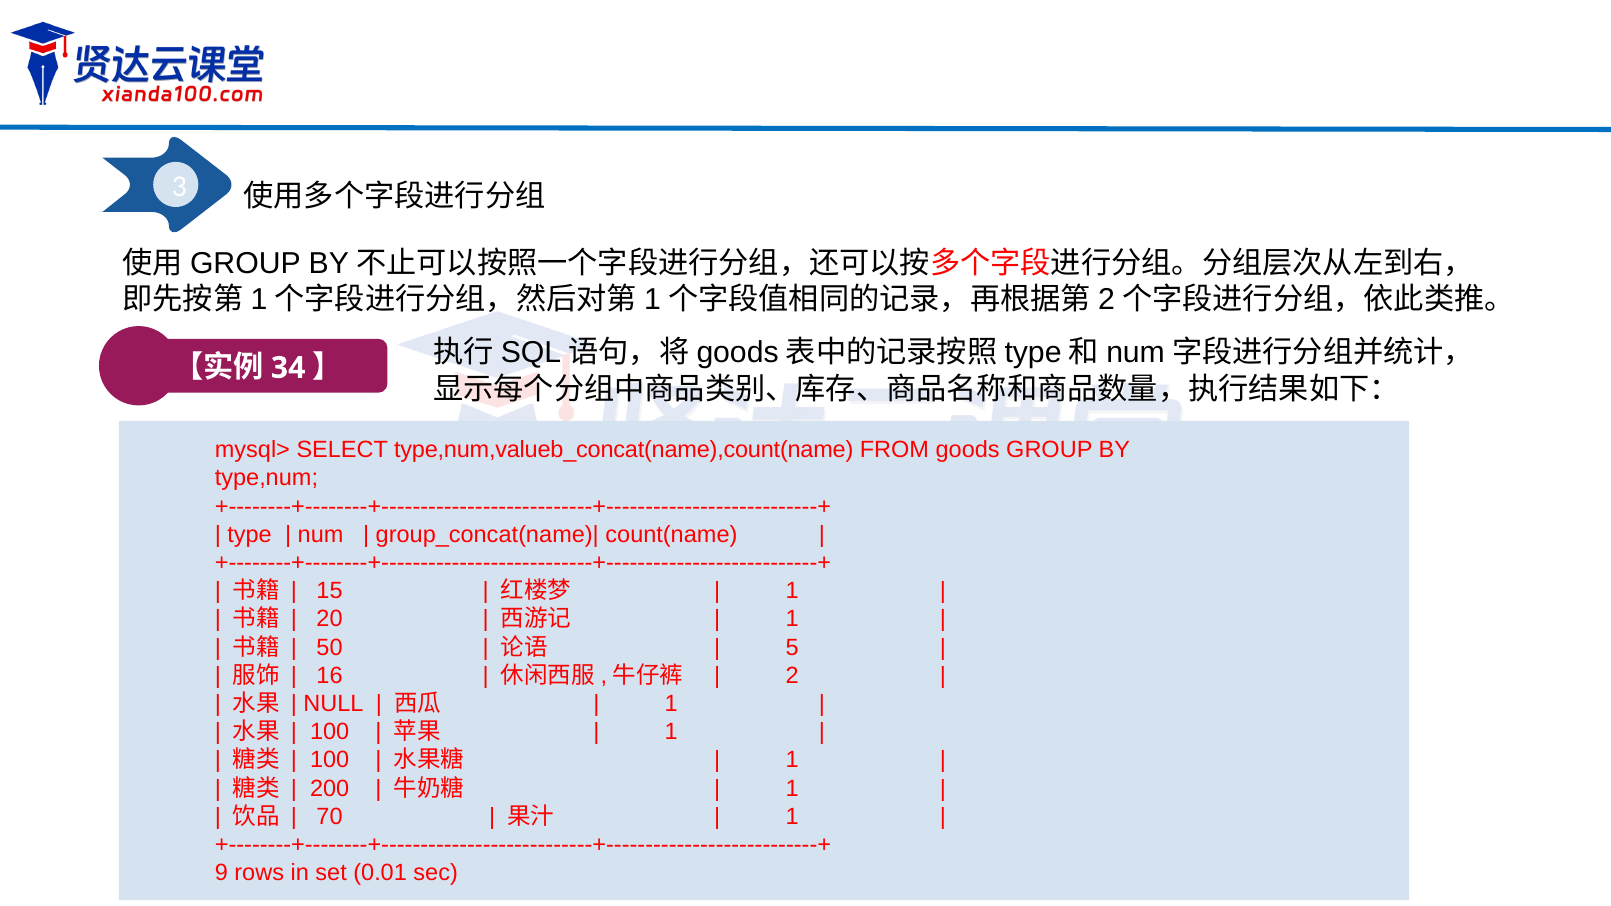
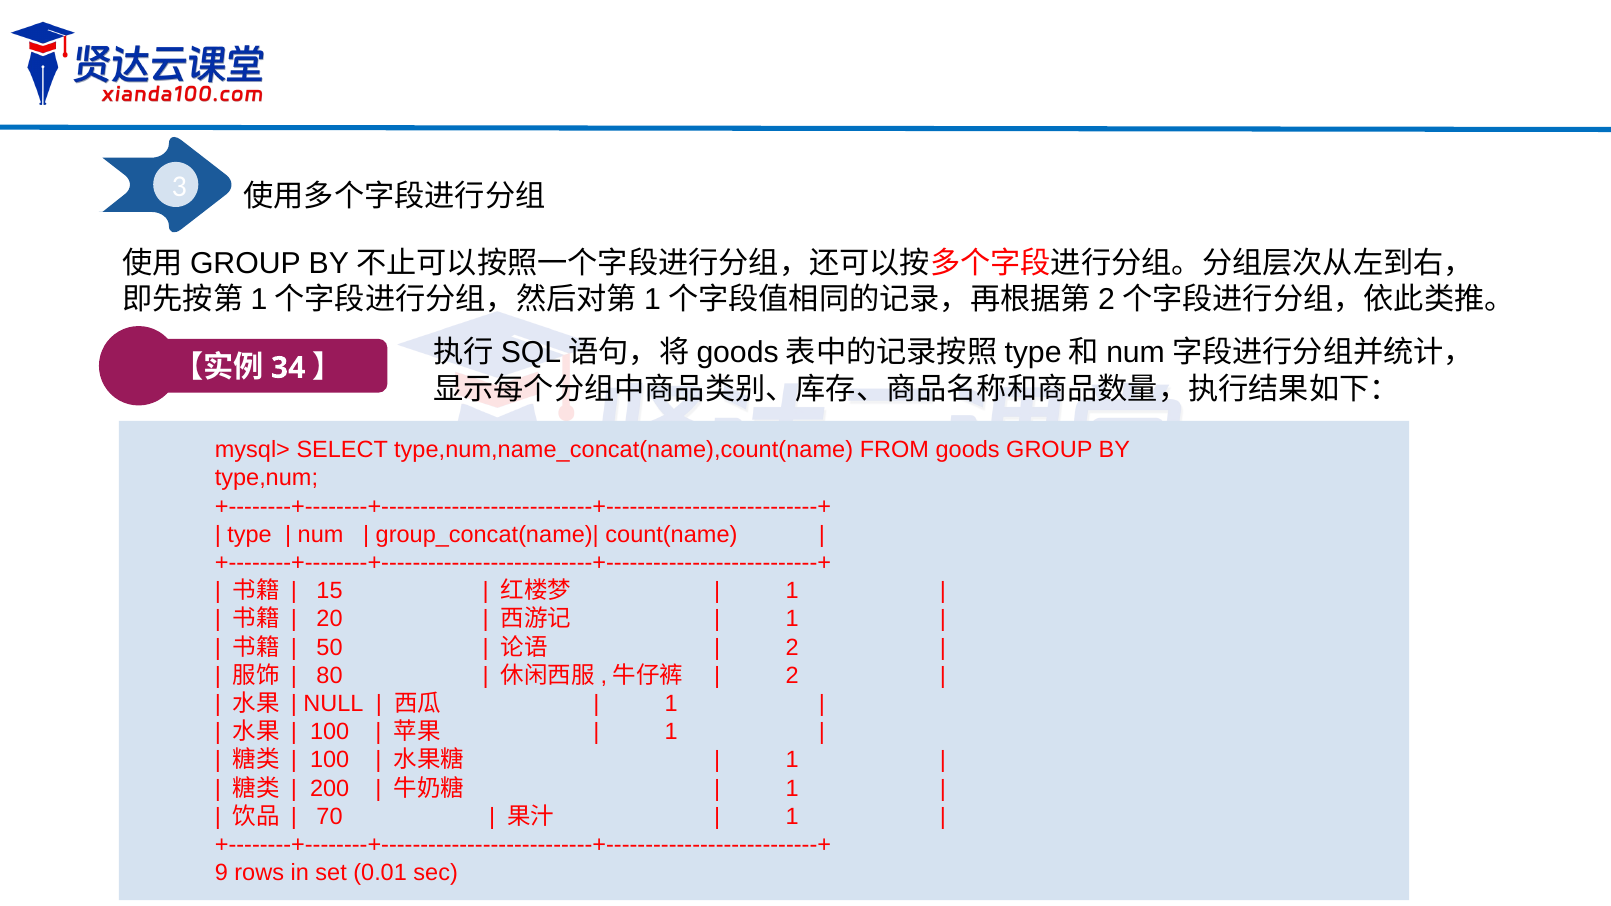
type,num,valueb_concat(name),count(name: type,num,valueb_concat(name),count(name -> type,num,name_concat(name),count(name
5 at (792, 647): 5 -> 2
16: 16 -> 80
